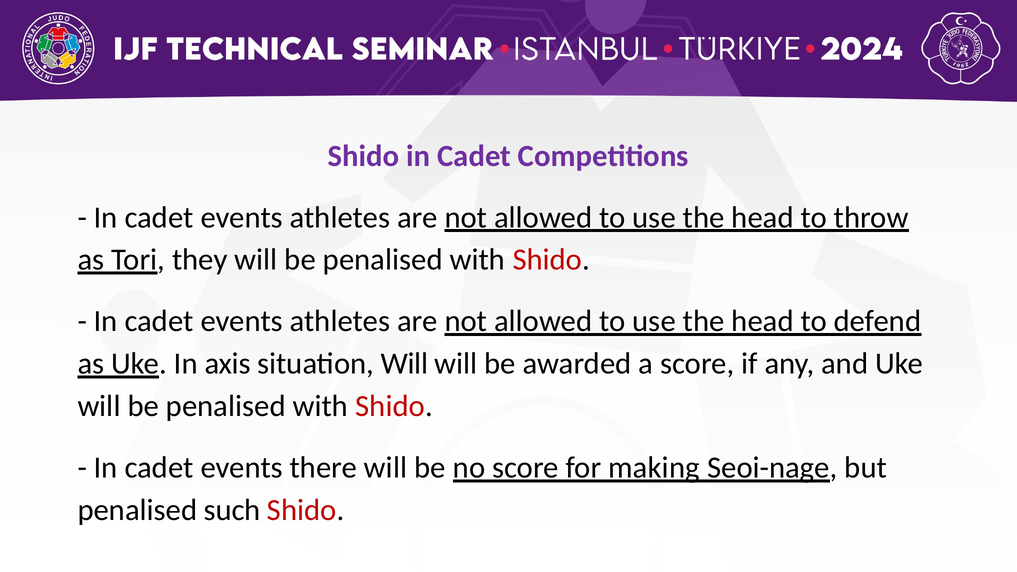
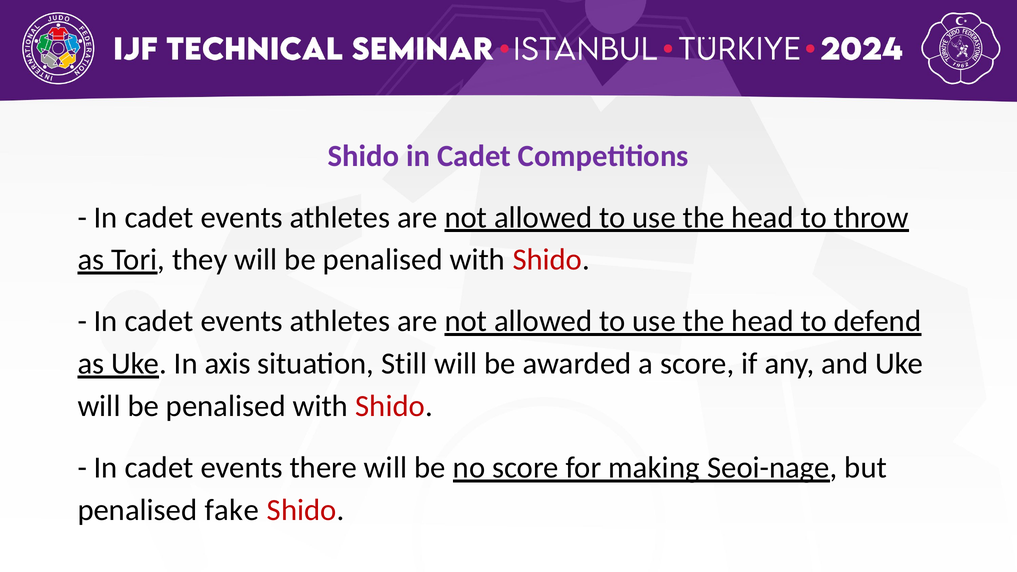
situation Will: Will -> Still
such: such -> fake
